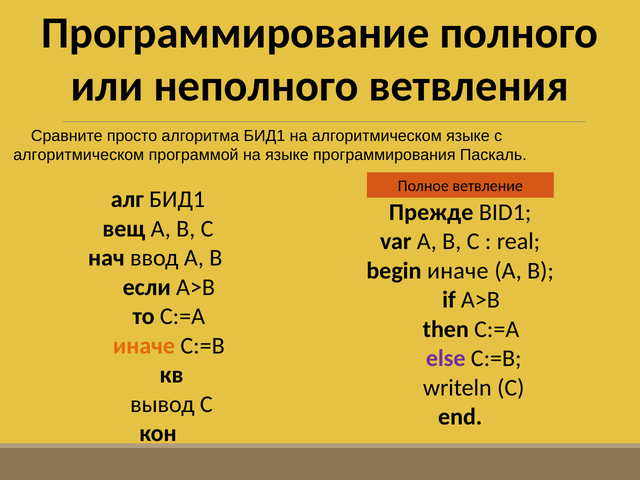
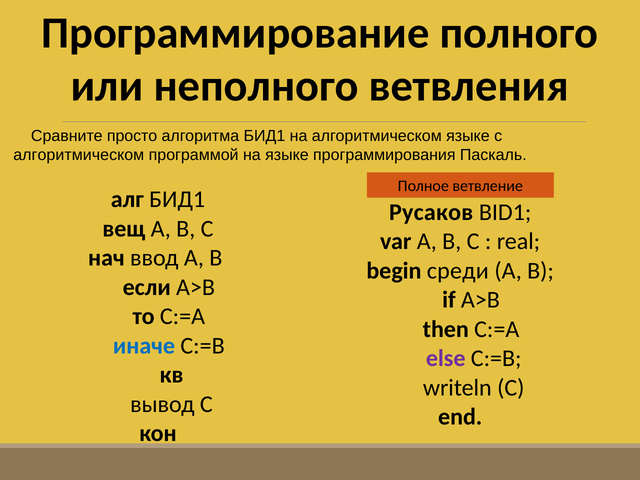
Прежде: Прежде -> Русаков
begin иначе: иначе -> среди
иначе at (144, 346) colour: orange -> blue
